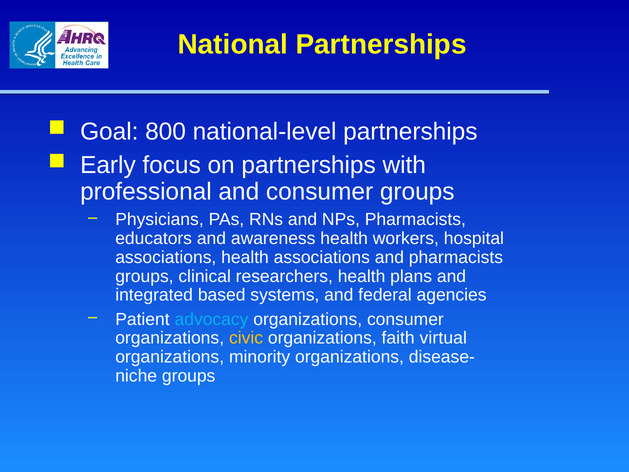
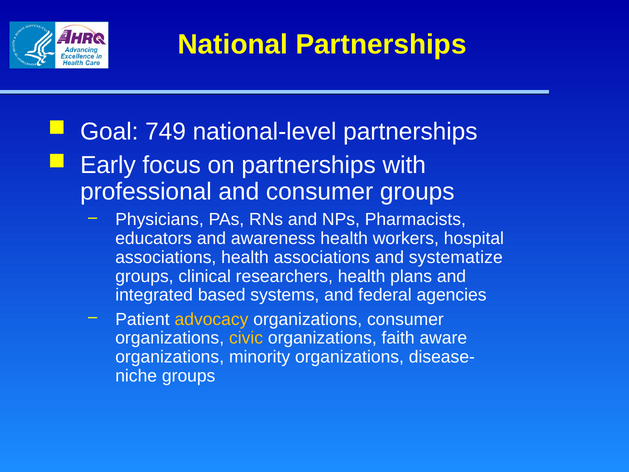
800: 800 -> 749
and pharmacists: pharmacists -> systematize
advocacy colour: light blue -> yellow
virtual: virtual -> aware
